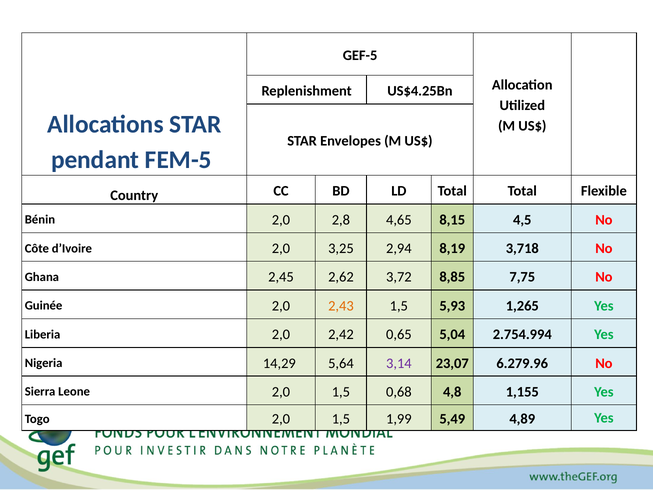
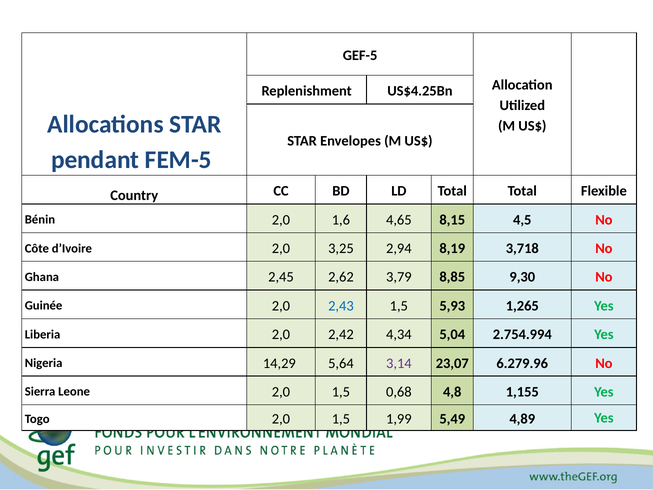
2,8: 2,8 -> 1,6
3,72: 3,72 -> 3,79
7,75: 7,75 -> 9,30
2,43 colour: orange -> blue
0,65: 0,65 -> 4,34
